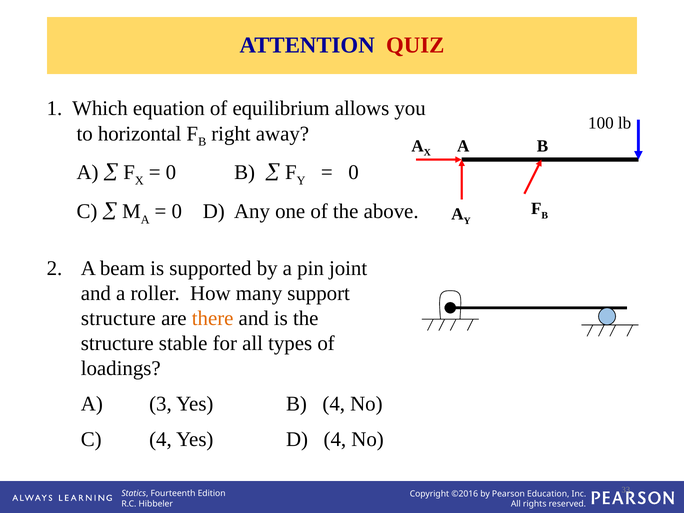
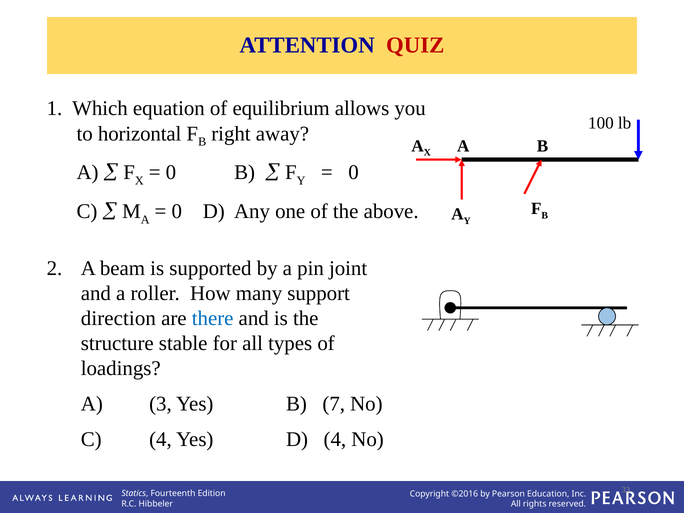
structure at (118, 318): structure -> direction
there colour: orange -> blue
B 4: 4 -> 7
